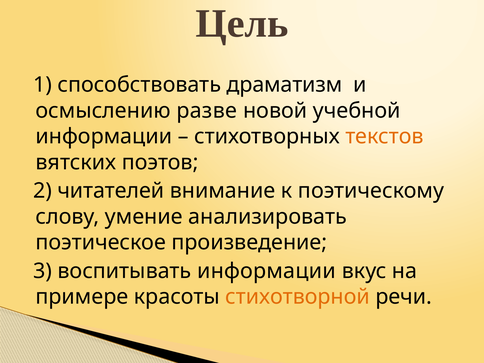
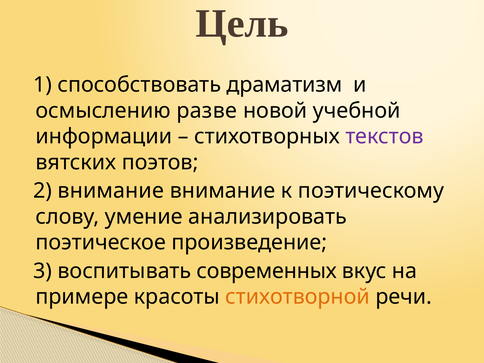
текстов colour: orange -> purple
2 читателей: читателей -> внимание
воспитывать информации: информации -> современных
